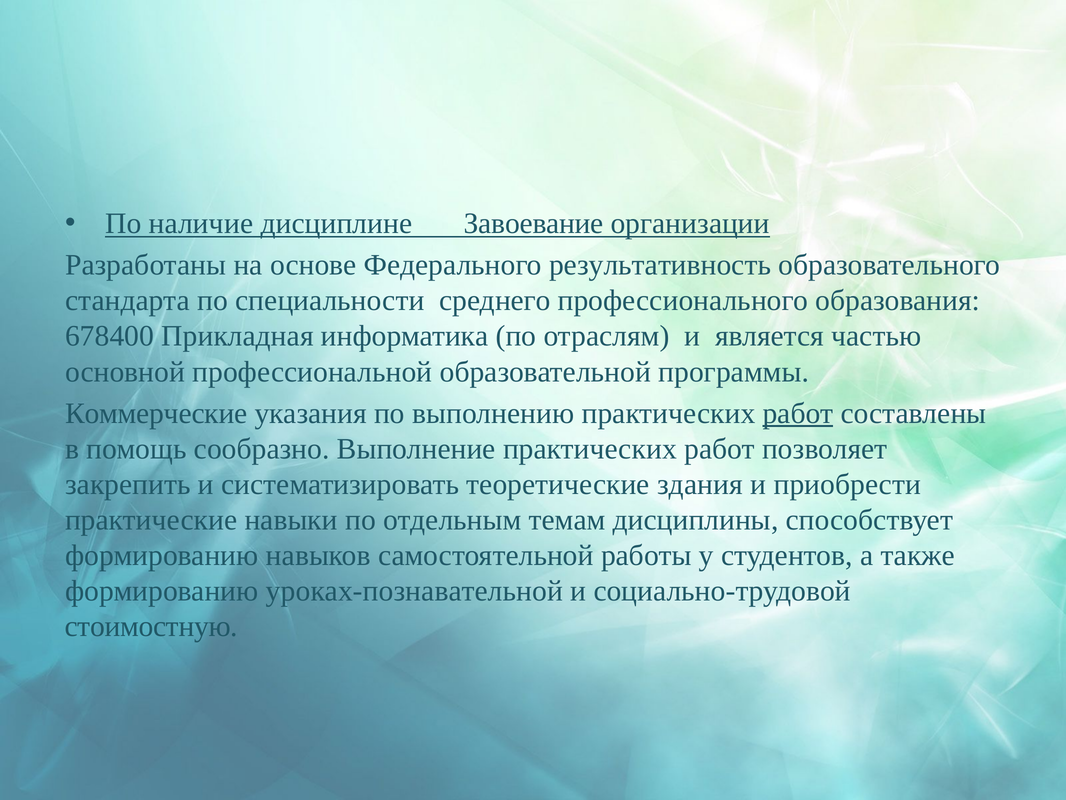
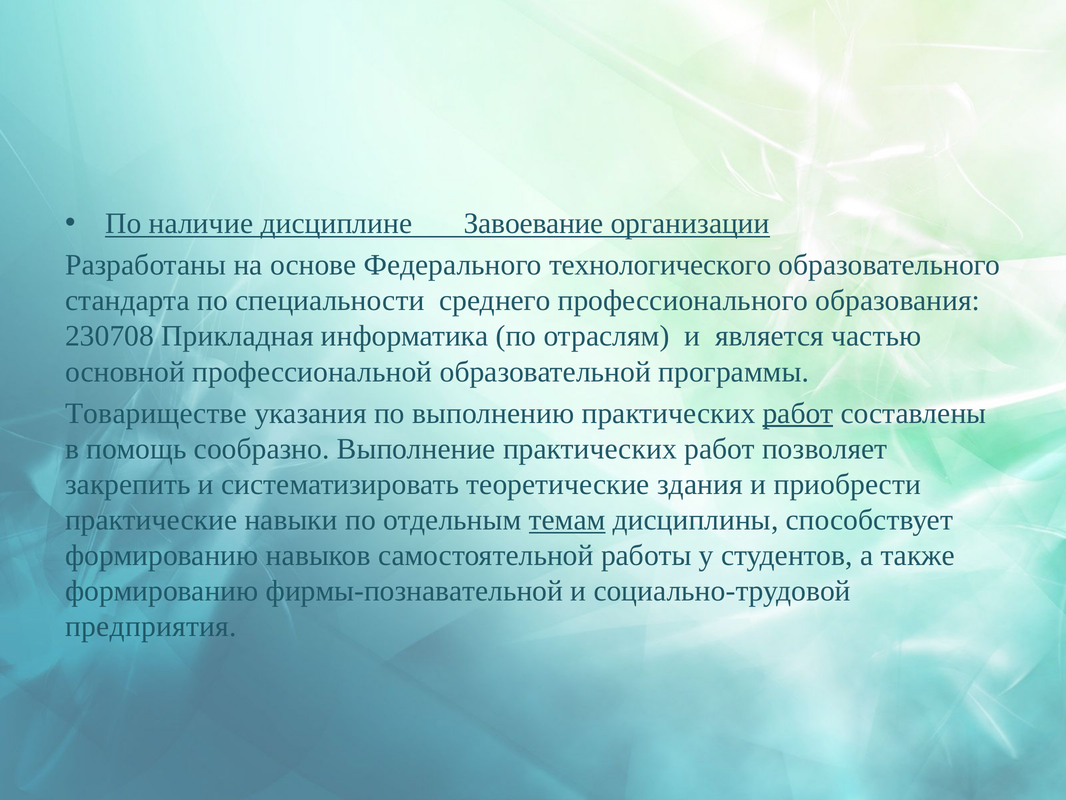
результативность: результативность -> технологического
678400: 678400 -> 230708
Коммерческие: Коммерческие -> Товариществе
темам underline: none -> present
уроках-познавательной: уроках-познавательной -> фирмы-познавательной
стоимостную: стоимостную -> предприятия
